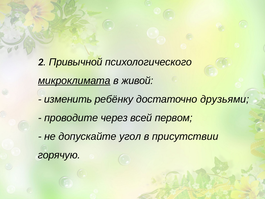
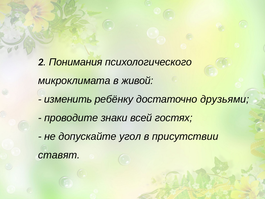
Привычной: Привычной -> Понимания
микроклимата underline: present -> none
через: через -> знаки
первом: первом -> гостях
горячую: горячую -> ставят
